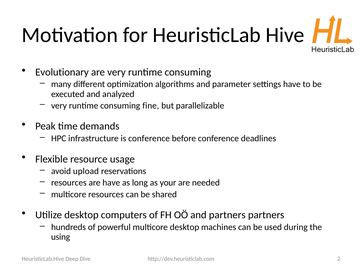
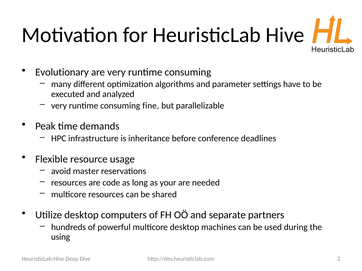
is conference: conference -> inheritance
upload: upload -> master
are have: have -> code
and partners: partners -> separate
